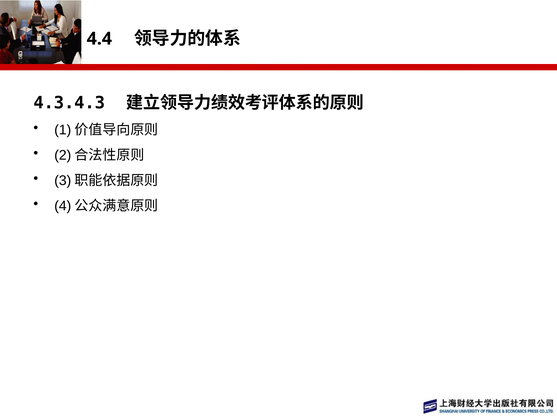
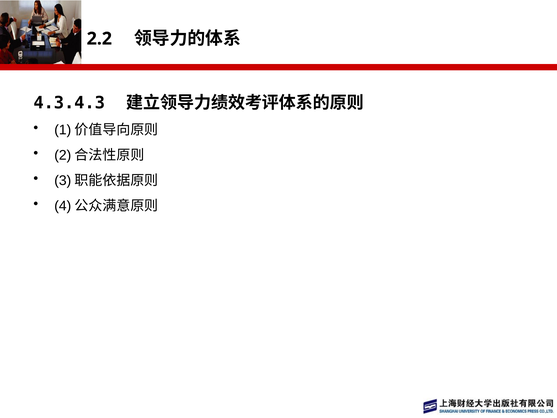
4.4: 4.4 -> 2.2
